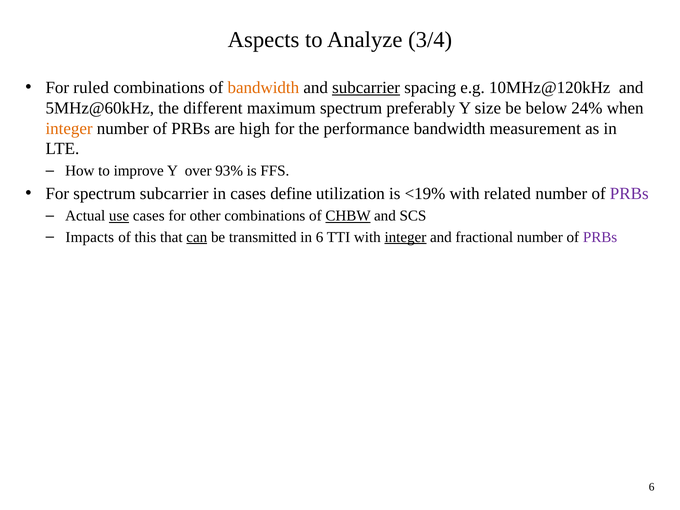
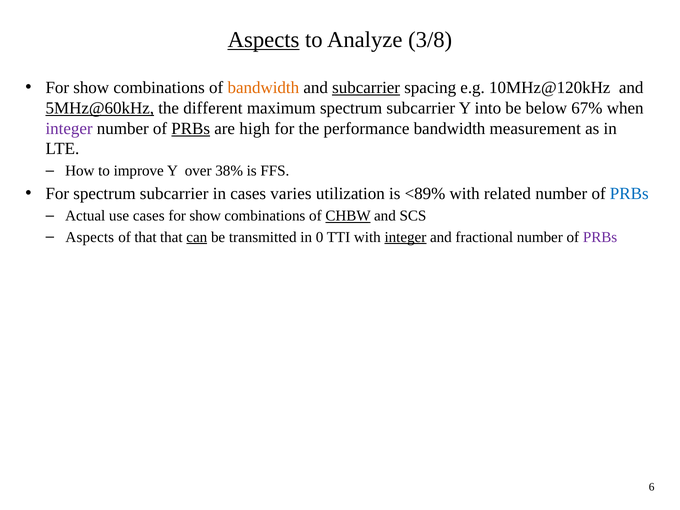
Aspects at (264, 40) underline: none -> present
3/4: 3/4 -> 3/8
ruled at (91, 88): ruled -> show
5MHz@60kHz underline: none -> present
maximum spectrum preferably: preferably -> subcarrier
size: size -> into
24%: 24% -> 67%
integer at (69, 128) colour: orange -> purple
PRBs at (191, 128) underline: none -> present
93%: 93% -> 38%
define: define -> varies
<19%: <19% -> <89%
PRBs at (629, 194) colour: purple -> blue
use underline: present -> none
cases for other: other -> show
Impacts at (90, 237): Impacts -> Aspects
of this: this -> that
in 6: 6 -> 0
